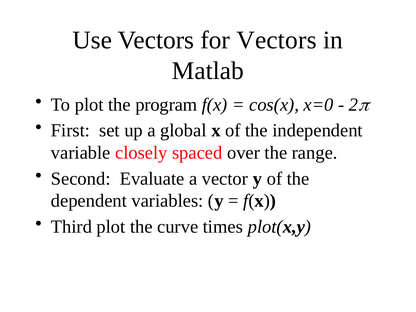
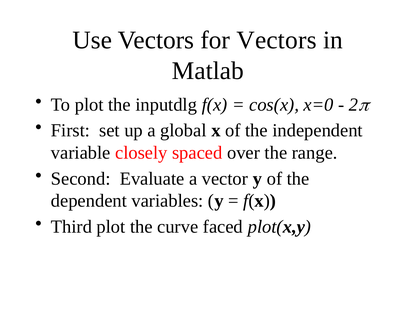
program: program -> inputdlg
times: times -> faced
